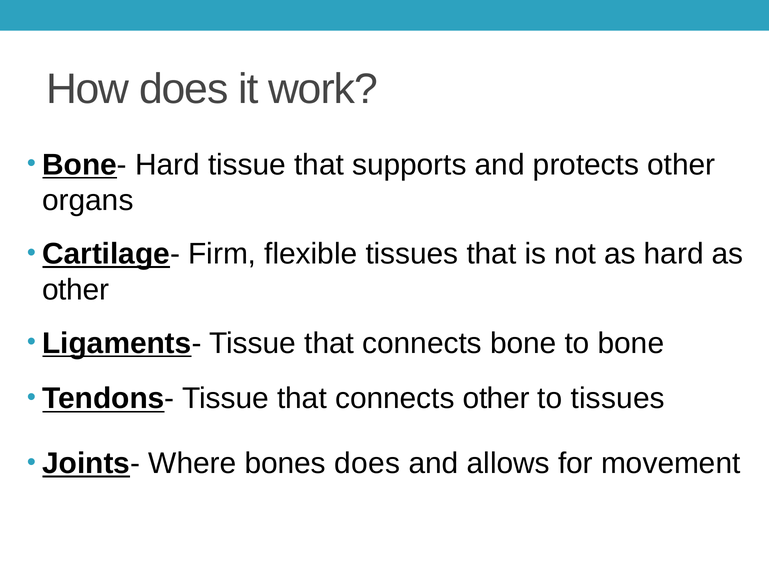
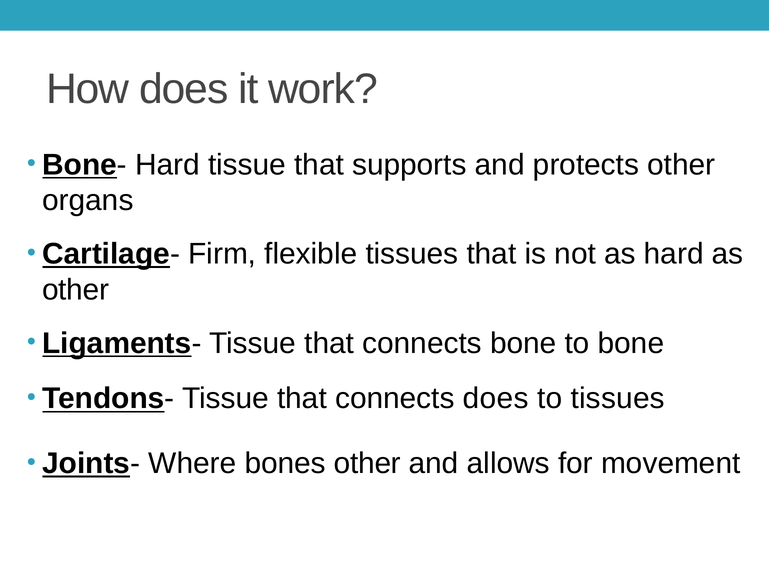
connects other: other -> does
bones does: does -> other
